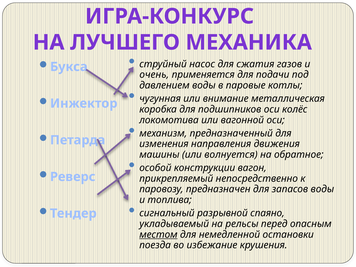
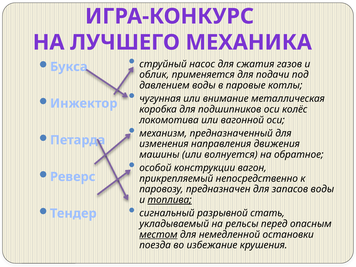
очень: очень -> облик
топлива underline: none -> present
спаяно: спаяно -> стать
